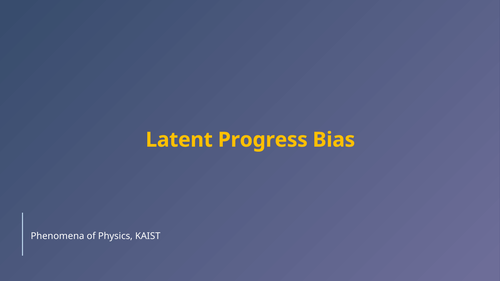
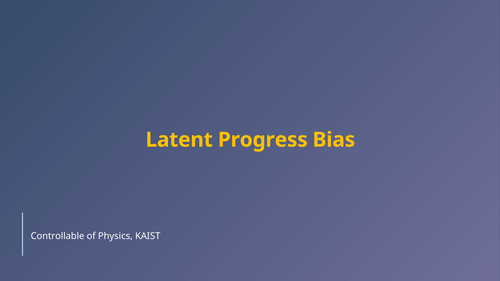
Phenomena: Phenomena -> Controllable
